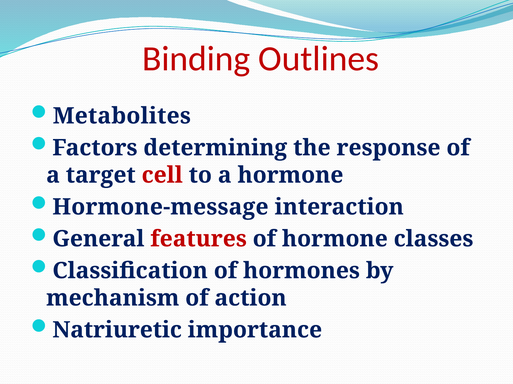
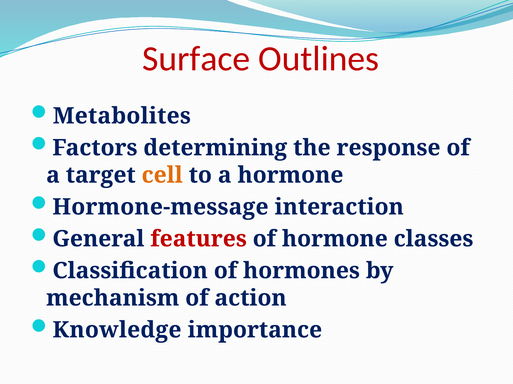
Binding: Binding -> Surface
cell colour: red -> orange
Natriuretic: Natriuretic -> Knowledge
